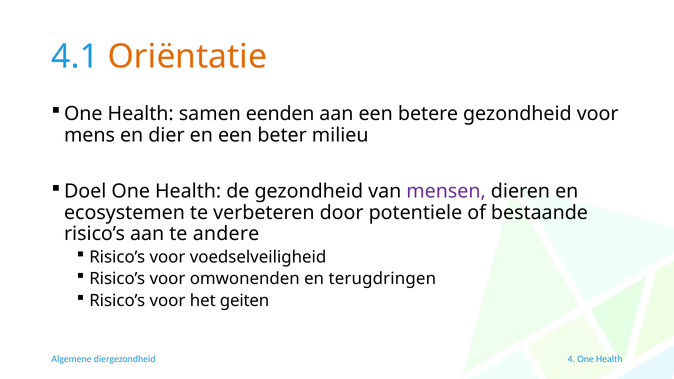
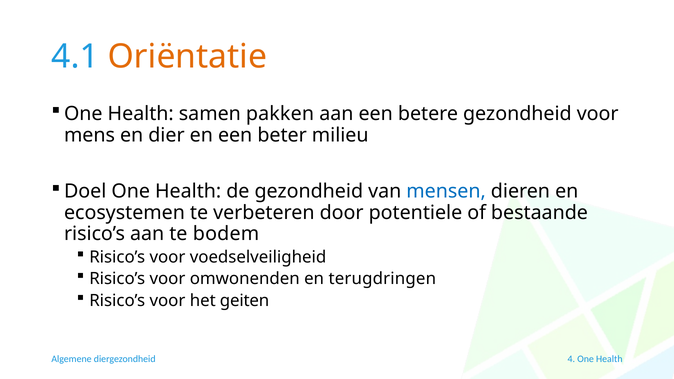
eenden: eenden -> pakken
mensen colour: purple -> blue
andere: andere -> bodem
